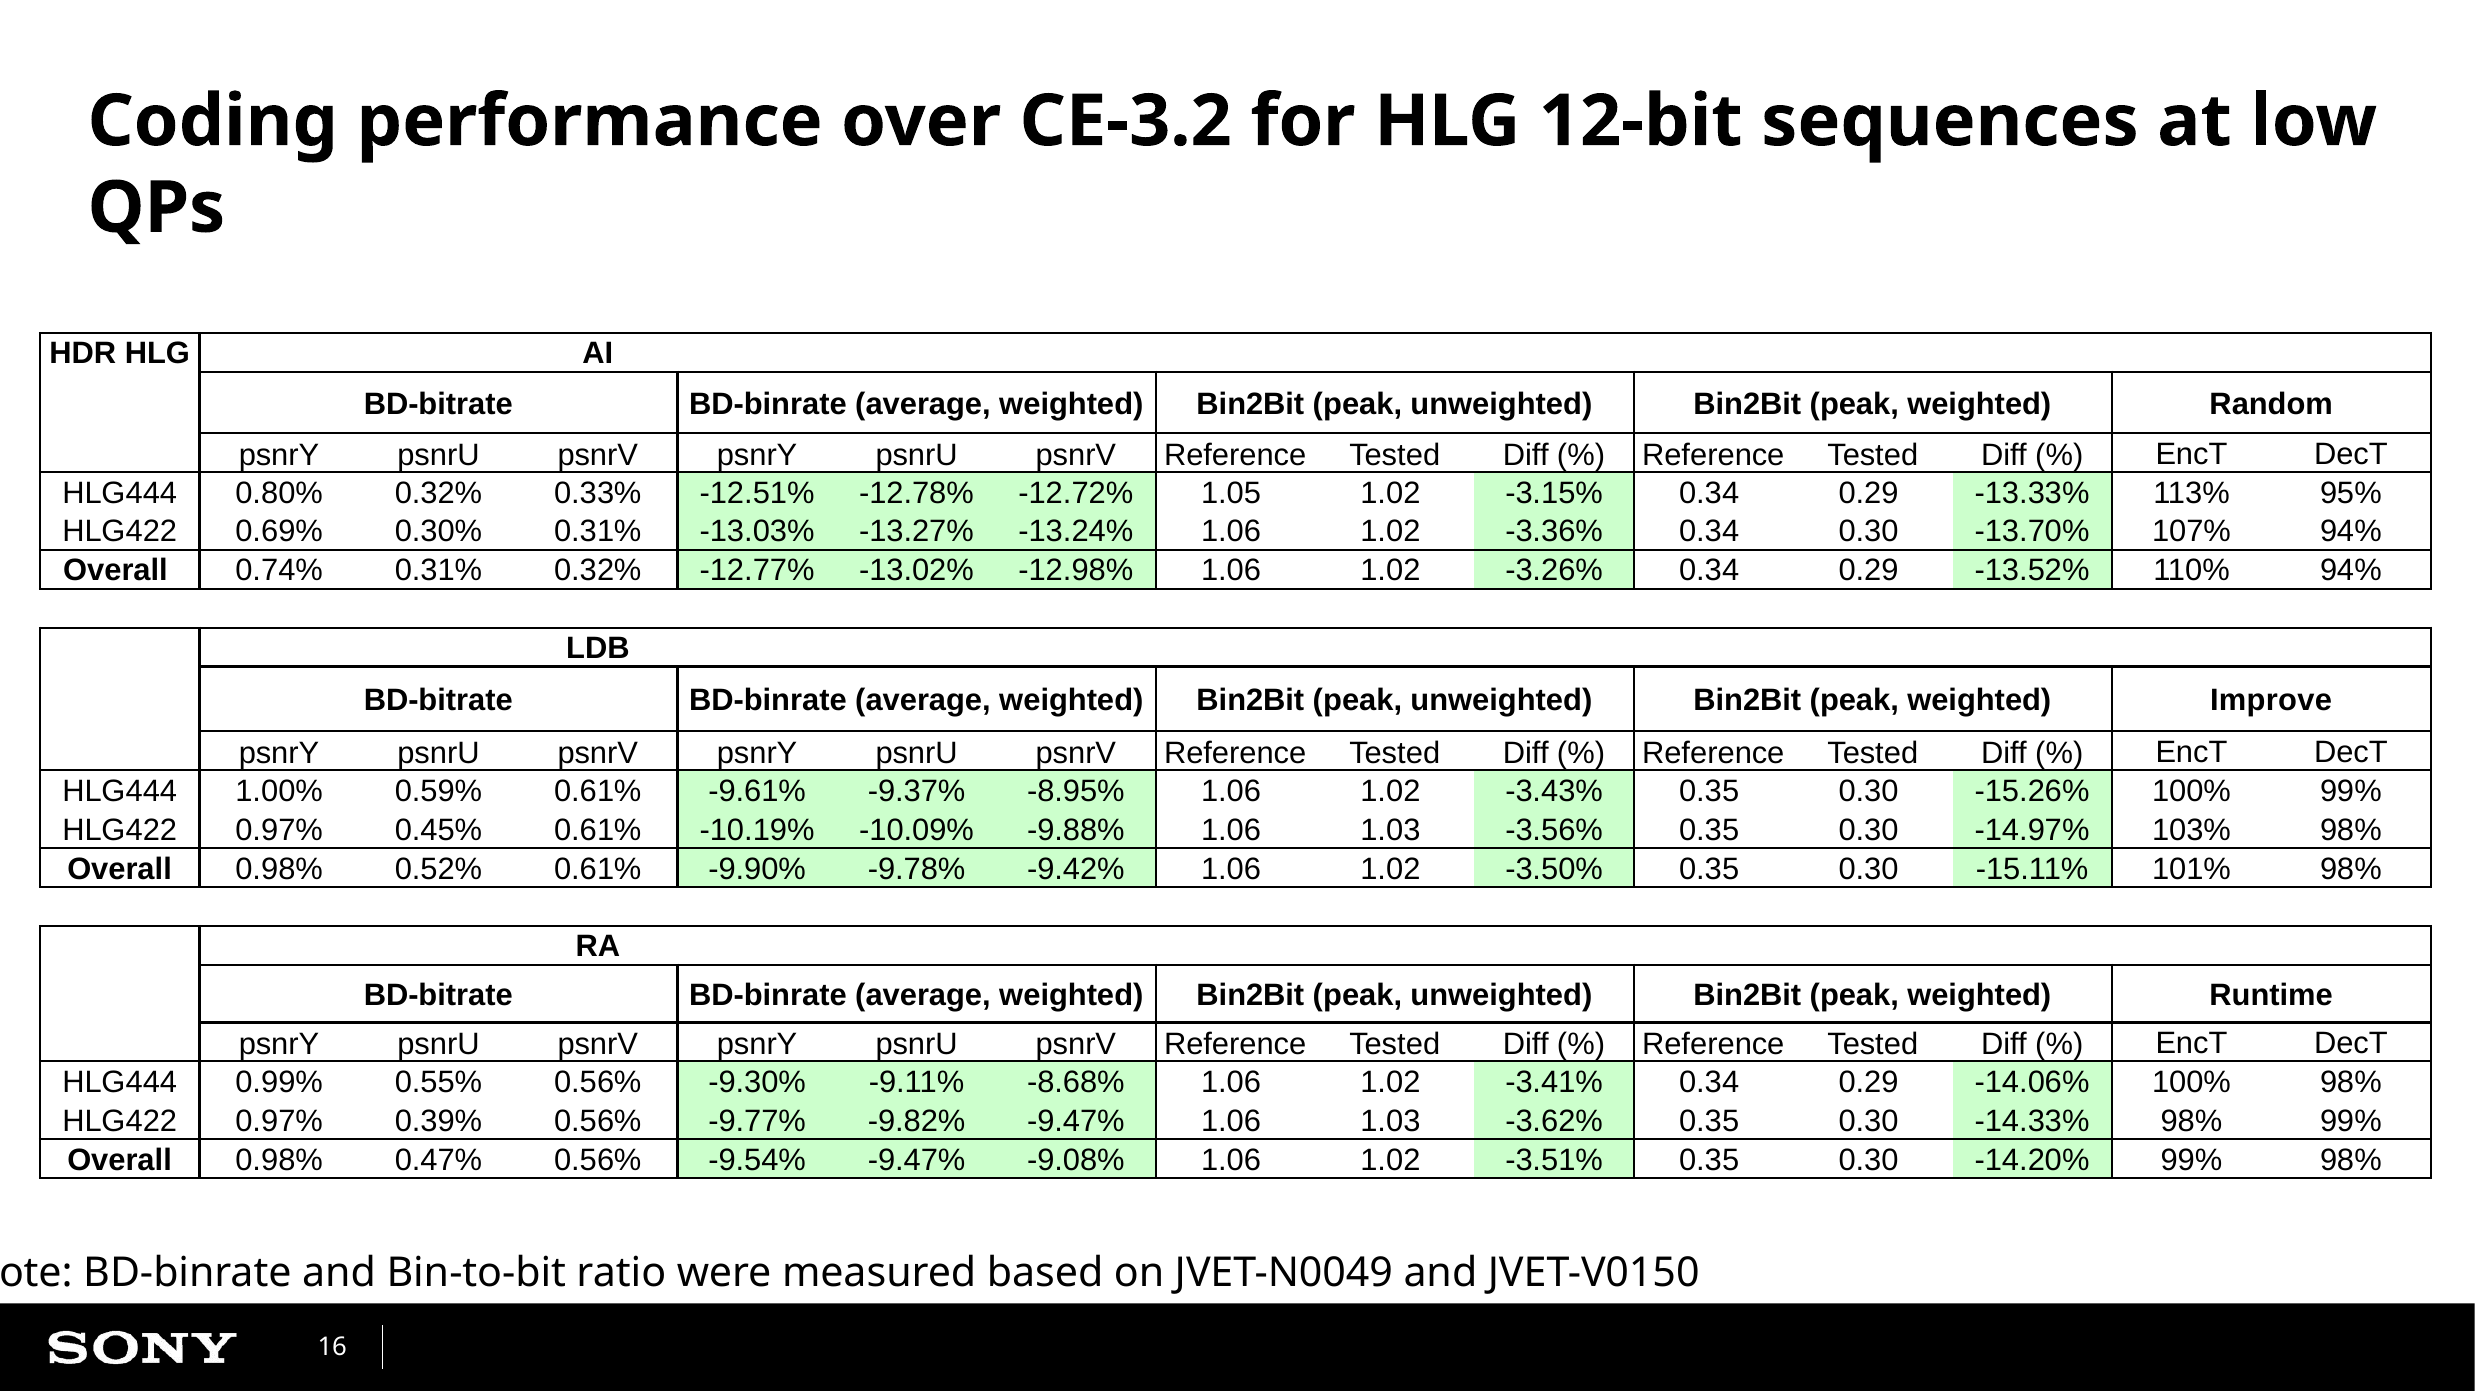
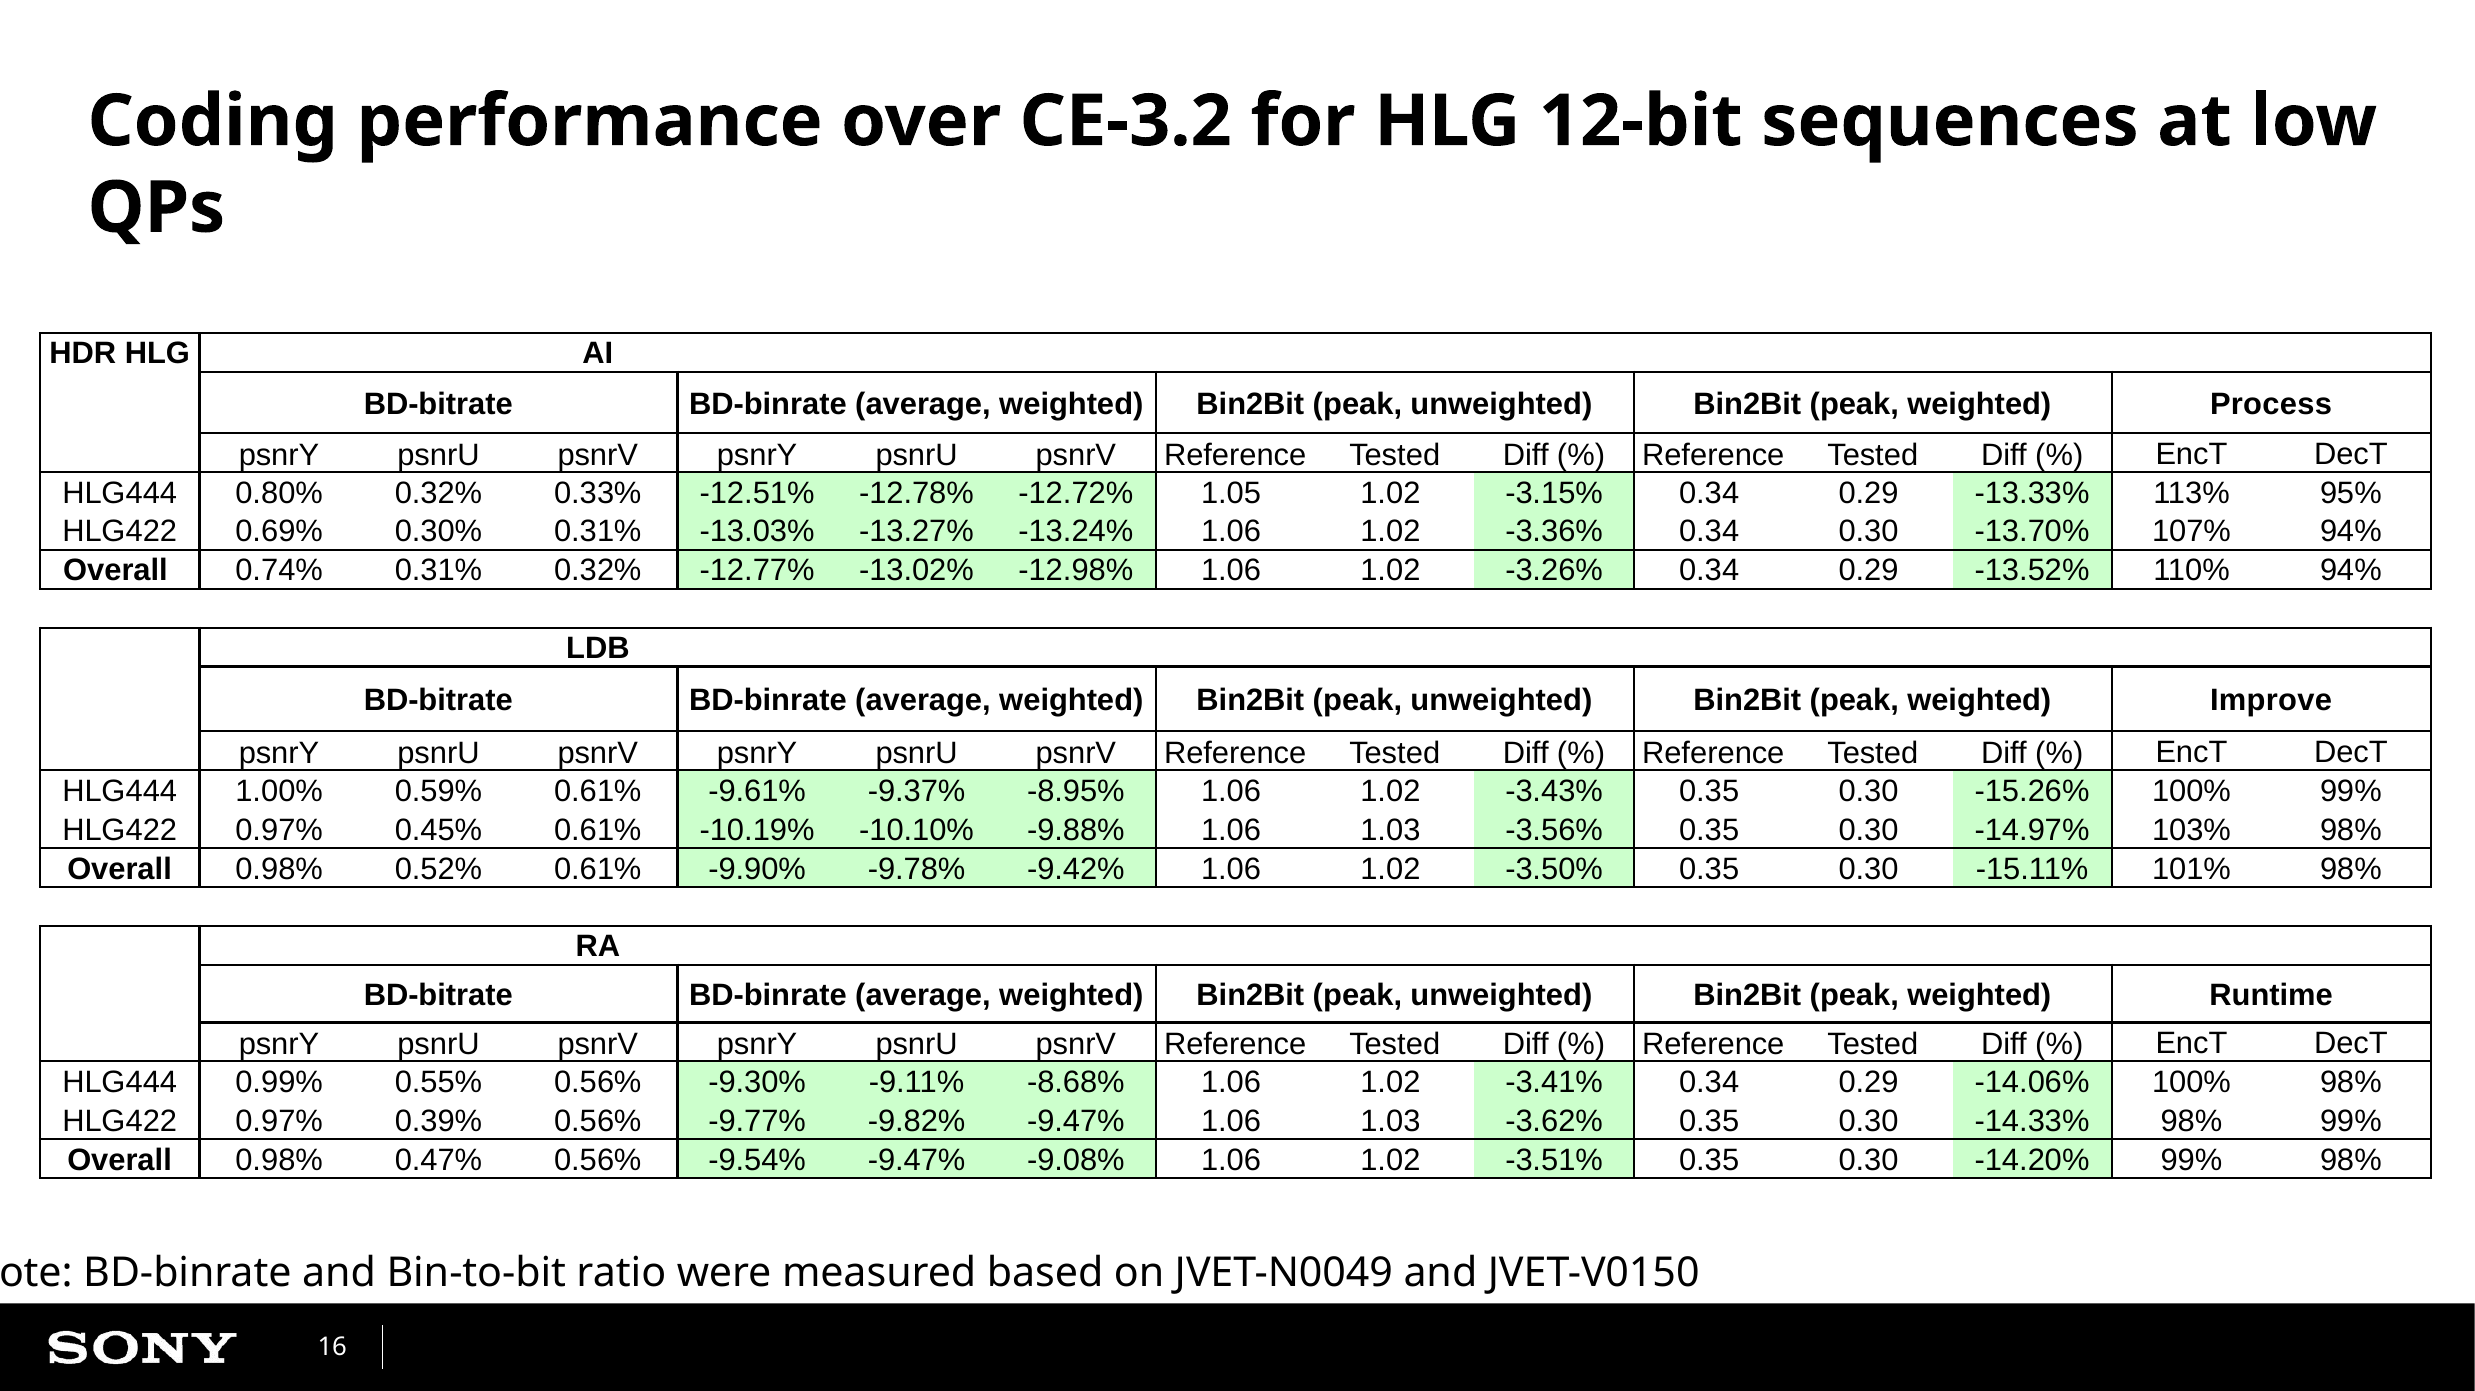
Random: Random -> Process
-10.09%: -10.09% -> -10.10%
